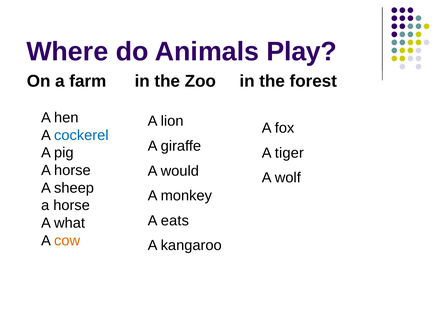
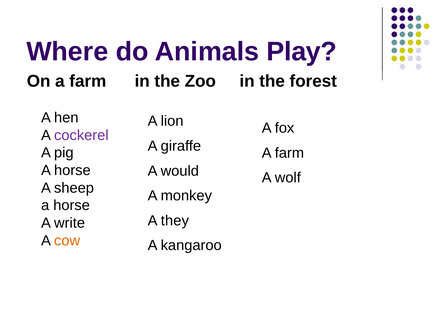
cockerel colour: blue -> purple
tiger at (289, 153): tiger -> farm
eats: eats -> they
what: what -> write
